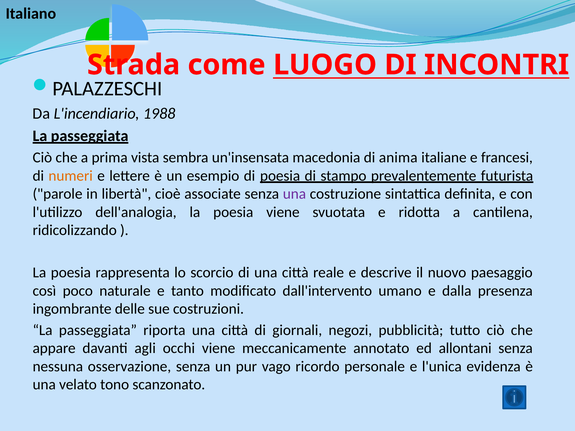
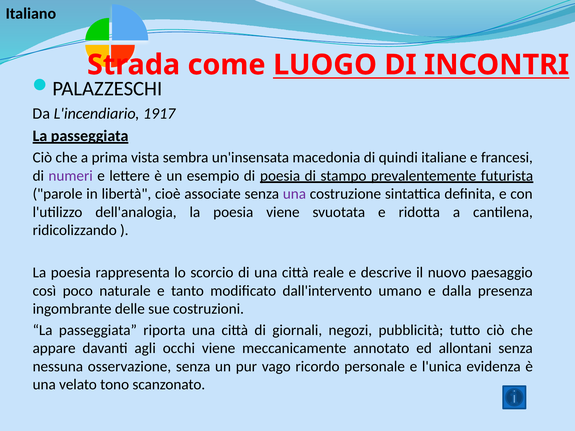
1988: 1988 -> 1917
anima: anima -> quindi
numeri colour: orange -> purple
